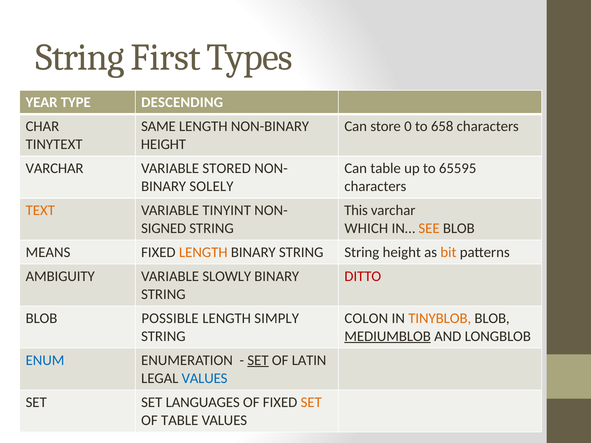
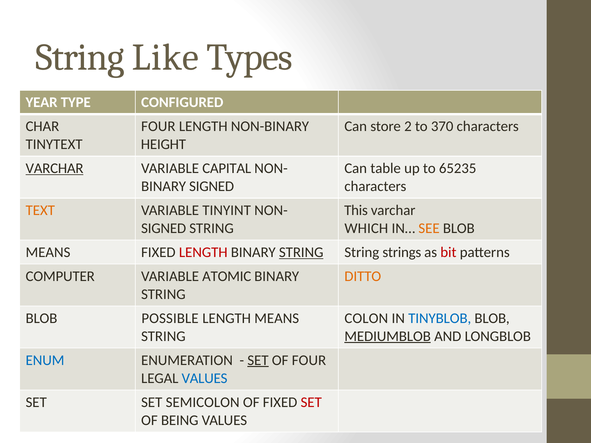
First: First -> Like
DESCENDING: DESCENDING -> CONFIGURED
SAME at (158, 126): SAME -> FOUR
0: 0 -> 2
658: 658 -> 370
VARCHAR at (55, 168) underline: none -> present
STORED: STORED -> CAPITAL
65595: 65595 -> 65235
BINARY SOLELY: SOLELY -> SIGNED
LENGTH at (203, 252) colour: orange -> red
STRING at (301, 252) underline: none -> present
String height: height -> strings
bit colour: orange -> red
AMBIGUITY: AMBIGUITY -> COMPUTER
SLOWLY: SLOWLY -> ATOMIC
DITTO colour: red -> orange
LENGTH SIMPLY: SIMPLY -> MEANS
TINYBLOB colour: orange -> blue
OF LATIN: LATIN -> FOUR
LANGUAGES: LANGUAGES -> SEMICOLON
SET at (311, 402) colour: orange -> red
OF TABLE: TABLE -> BEING
